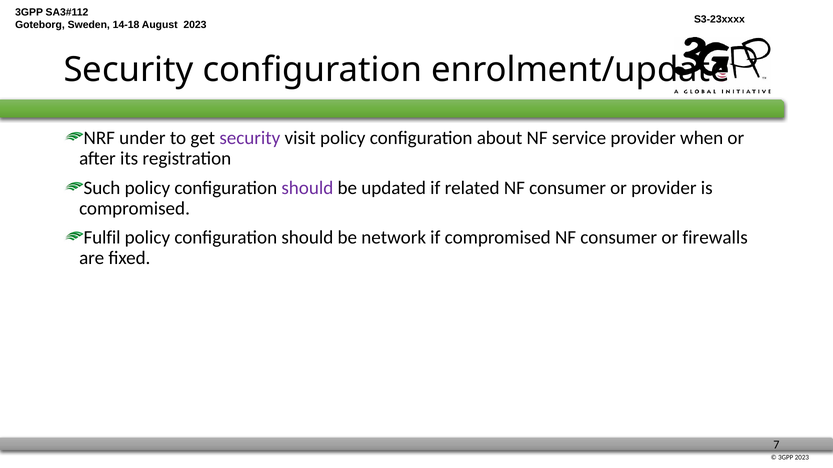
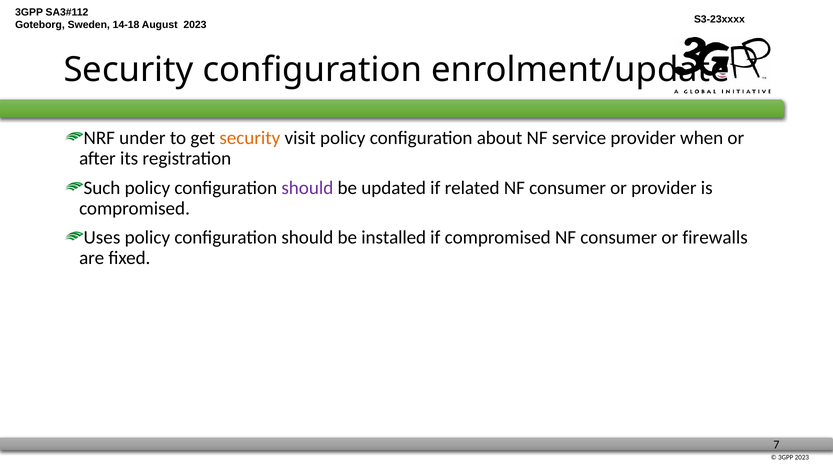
security at (250, 138) colour: purple -> orange
Fulfil: Fulfil -> Uses
network: network -> installed
